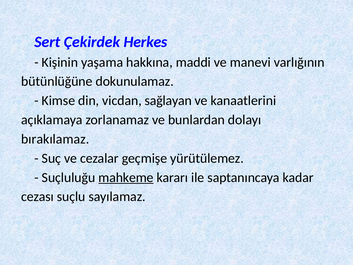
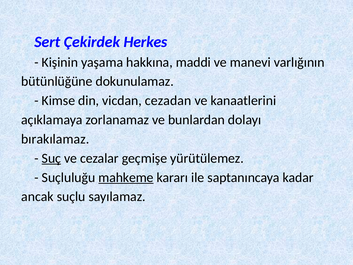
sağlayan: sağlayan -> cezadan
Suç underline: none -> present
cezası: cezası -> ancak
